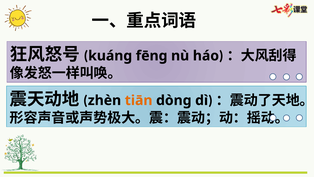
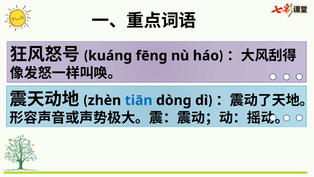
tiān colour: orange -> blue
